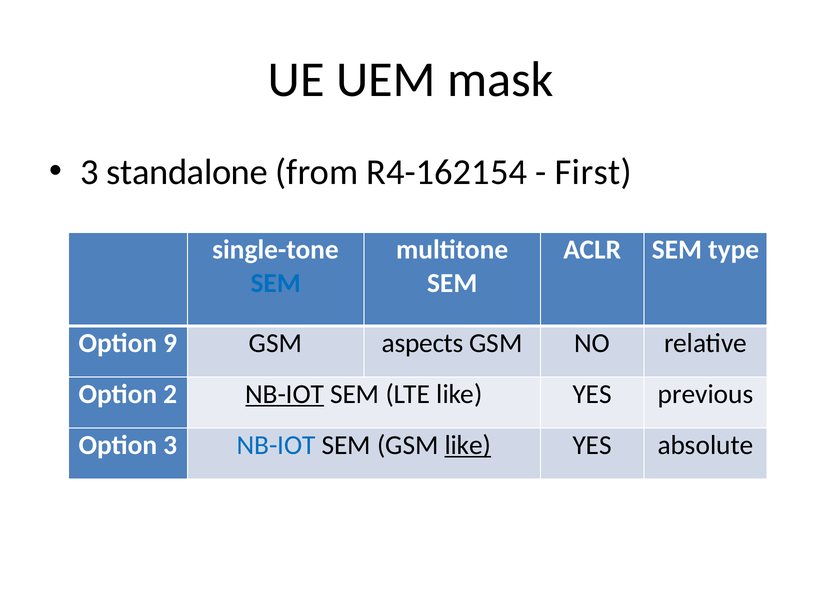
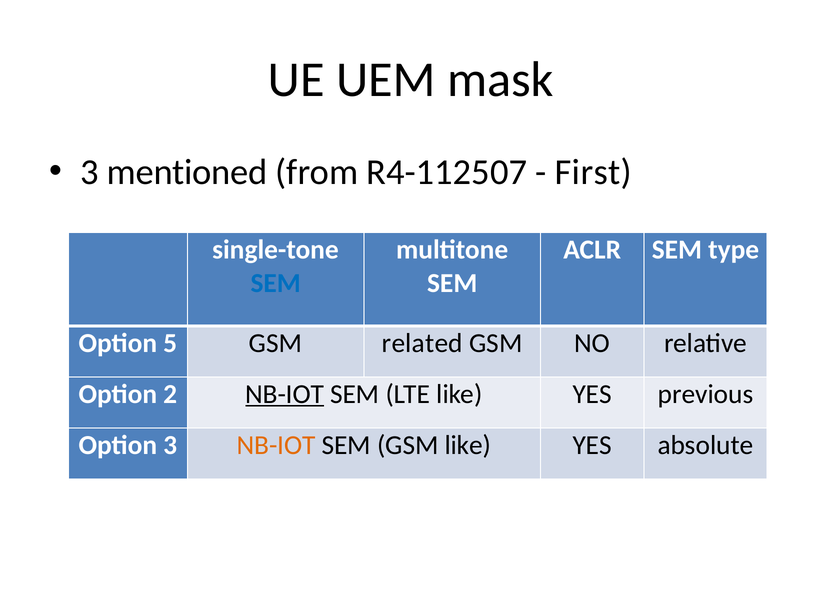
standalone: standalone -> mentioned
R4-162154: R4-162154 -> R4-112507
9: 9 -> 5
aspects: aspects -> related
NB-IOT at (276, 445) colour: blue -> orange
like at (468, 445) underline: present -> none
